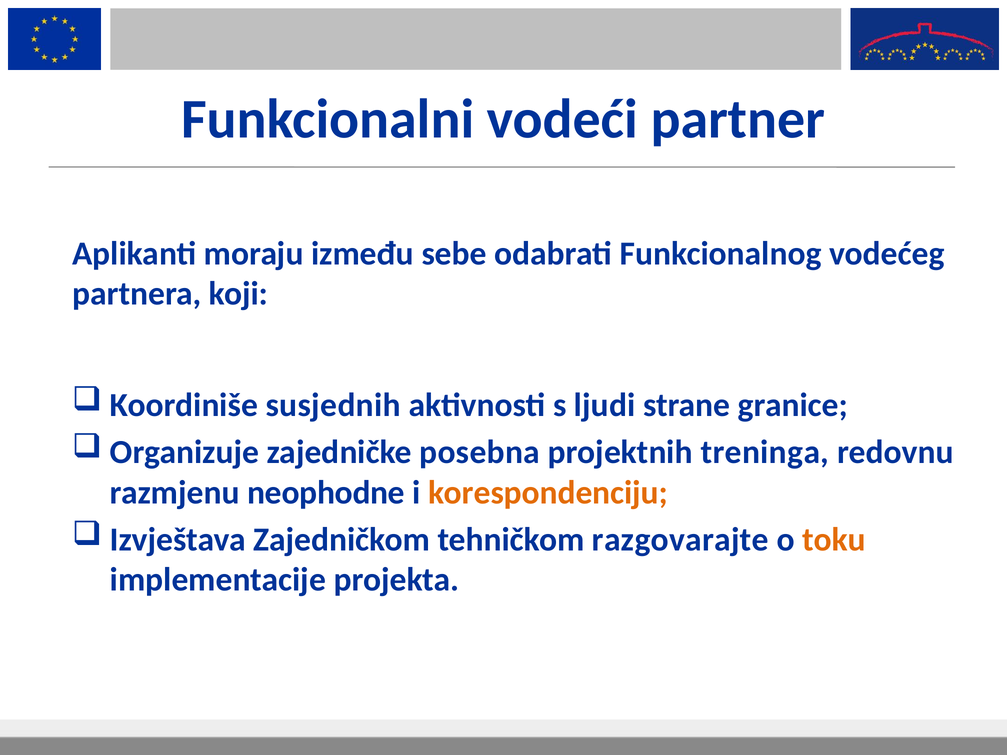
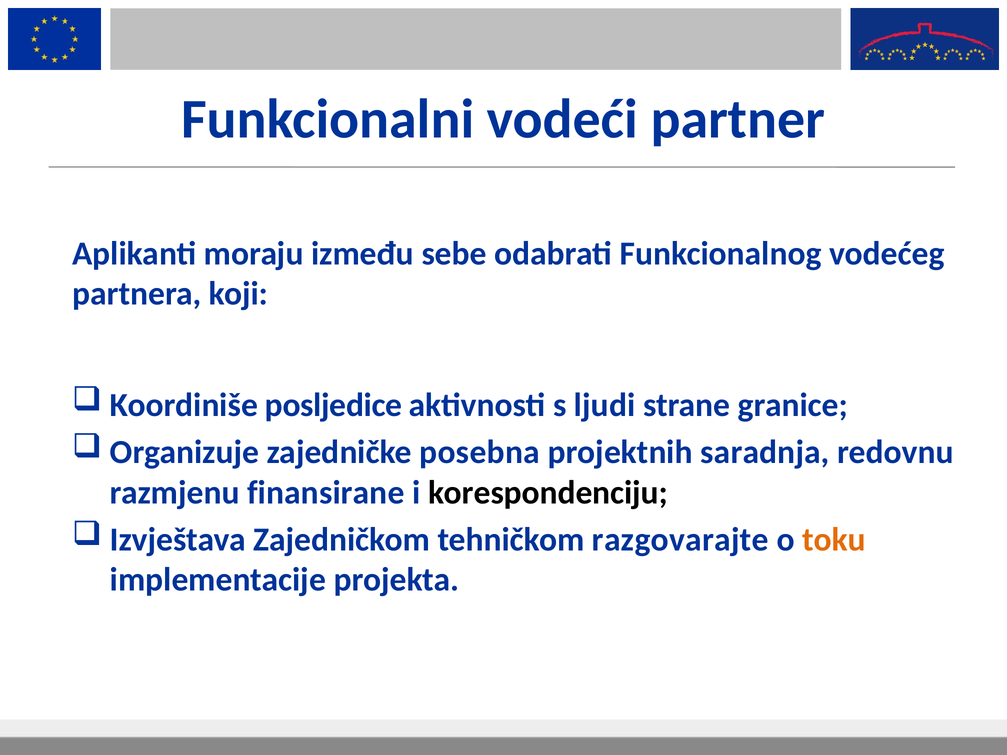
susjednih: susjednih -> posljedice
treninga: treninga -> saradnja
neophodne: neophodne -> finansirane
korespondenciju colour: orange -> black
